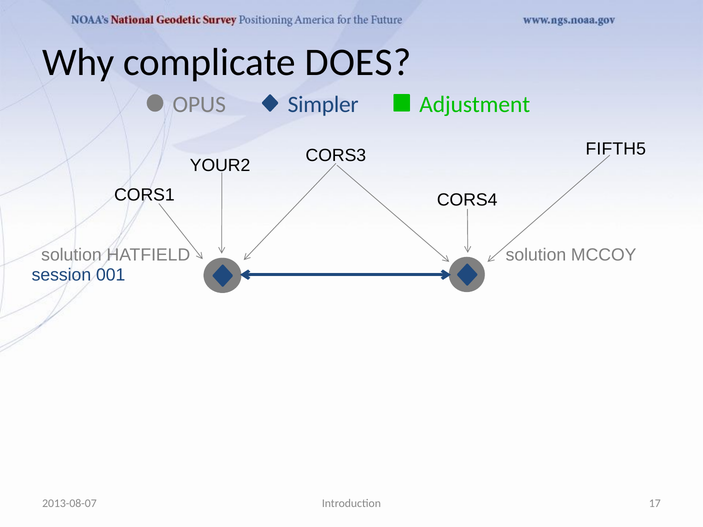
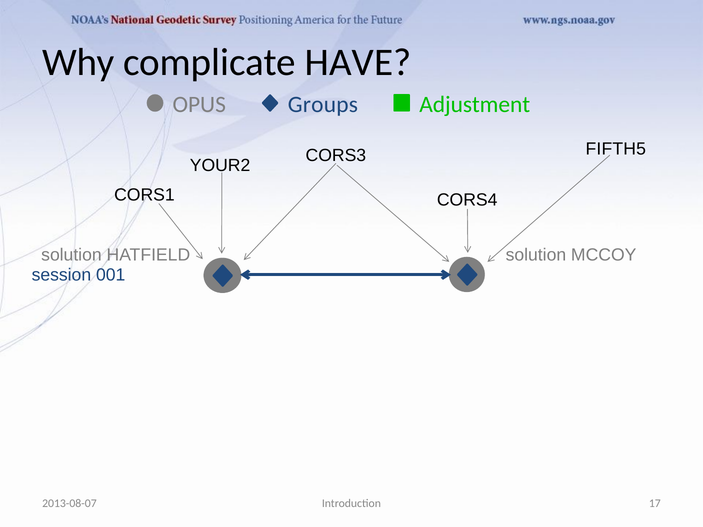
DOES: DOES -> HAVE
Simpler: Simpler -> Groups
